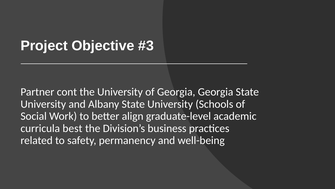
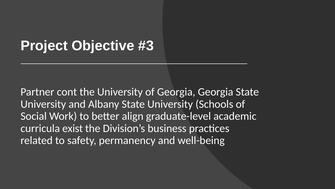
best: best -> exist
